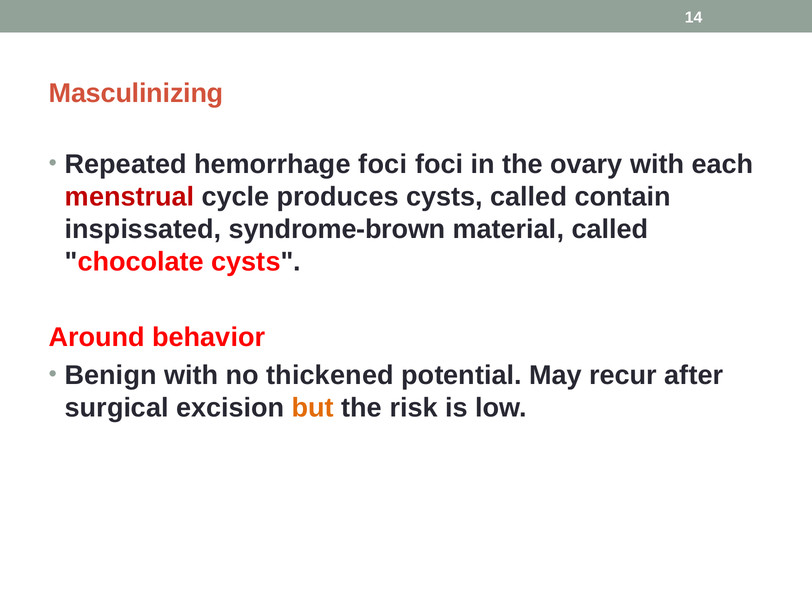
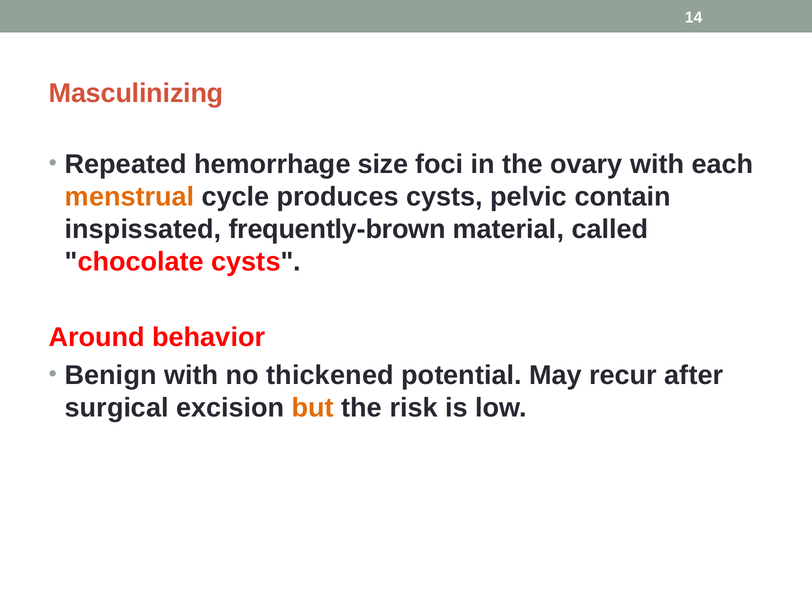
hemorrhage foci: foci -> size
menstrual colour: red -> orange
cysts called: called -> pelvic
syndrome-brown: syndrome-brown -> frequently-brown
